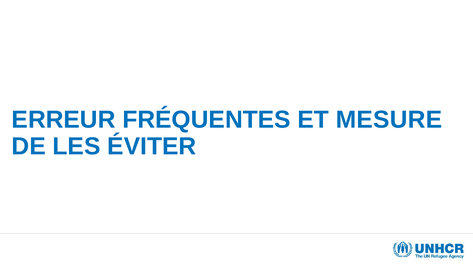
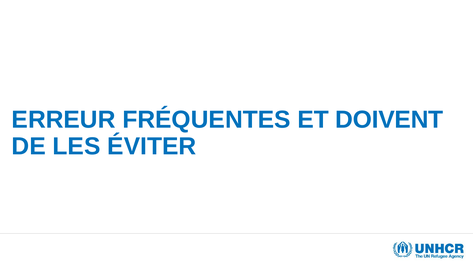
MESURE: MESURE -> DOIVENT
